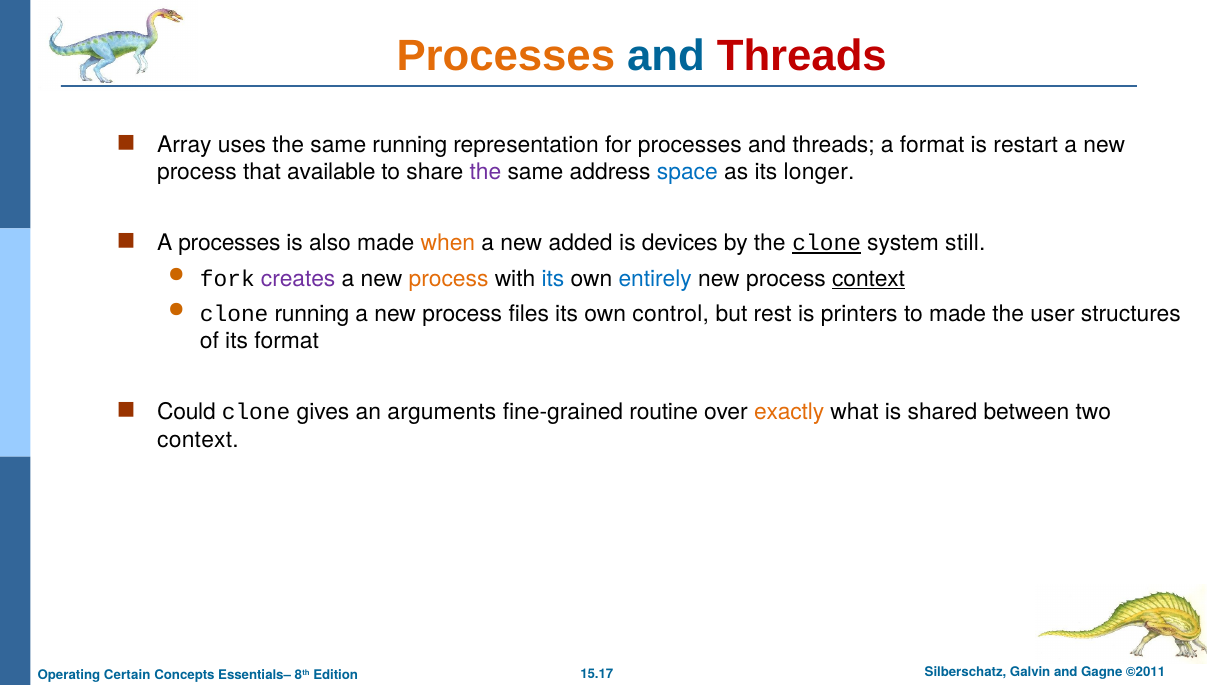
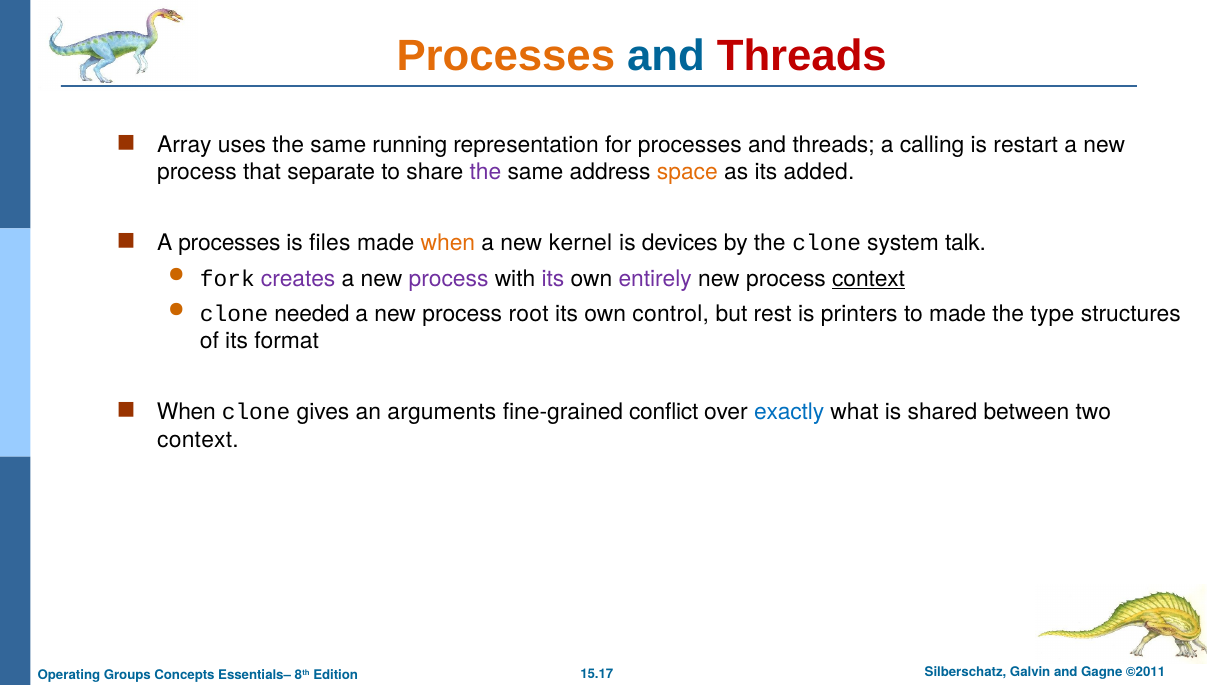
a format: format -> calling
available: available -> separate
space colour: blue -> orange
longer: longer -> added
also: also -> files
added: added -> kernel
clone at (827, 243) underline: present -> none
still: still -> talk
process at (449, 279) colour: orange -> purple
its at (553, 279) colour: blue -> purple
entirely colour: blue -> purple
clone running: running -> needed
files: files -> root
user: user -> type
Could at (186, 412): Could -> When
routine: routine -> conflict
exactly colour: orange -> blue
Certain: Certain -> Groups
